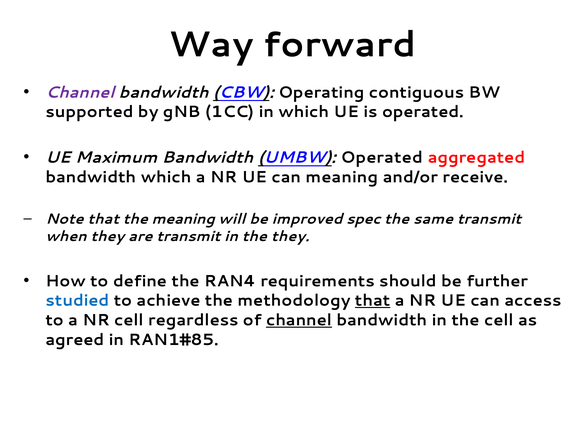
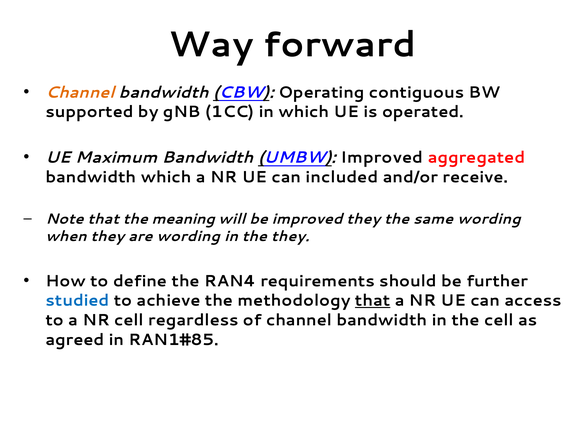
Channel at (80, 92) colour: purple -> orange
UMBW Operated: Operated -> Improved
can meaning: meaning -> included
improved spec: spec -> they
same transmit: transmit -> wording
are transmit: transmit -> wording
channel at (299, 320) underline: present -> none
